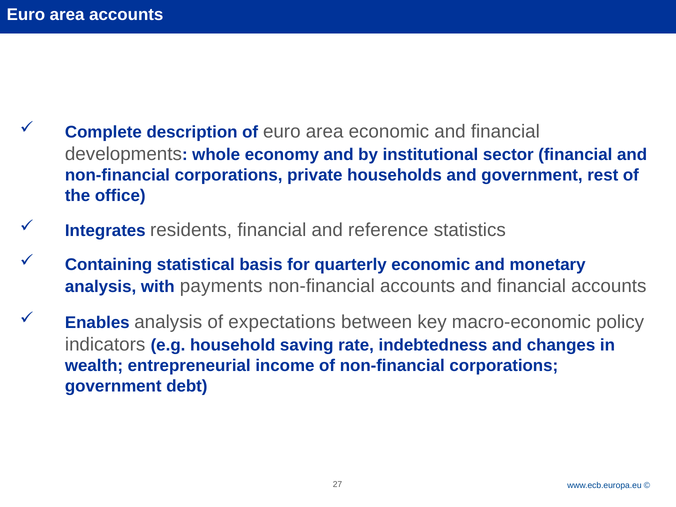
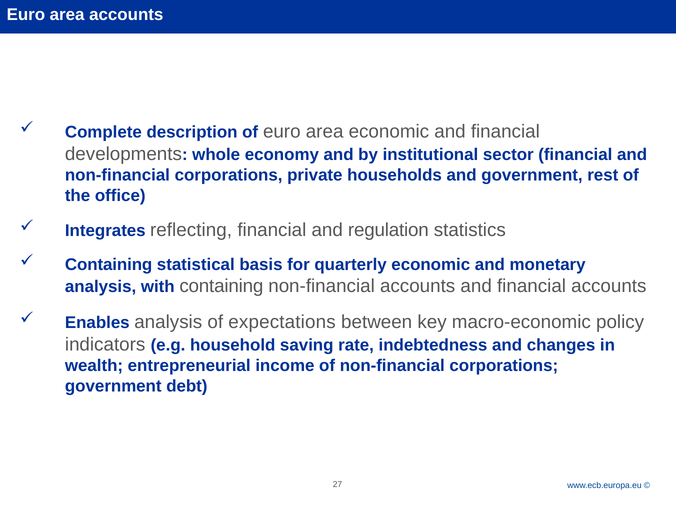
residents: residents -> reflecting
reference: reference -> regulation
with payments: payments -> containing
